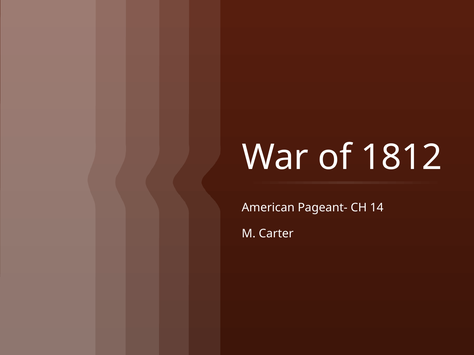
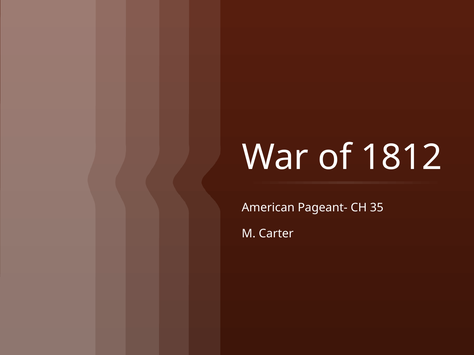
14: 14 -> 35
